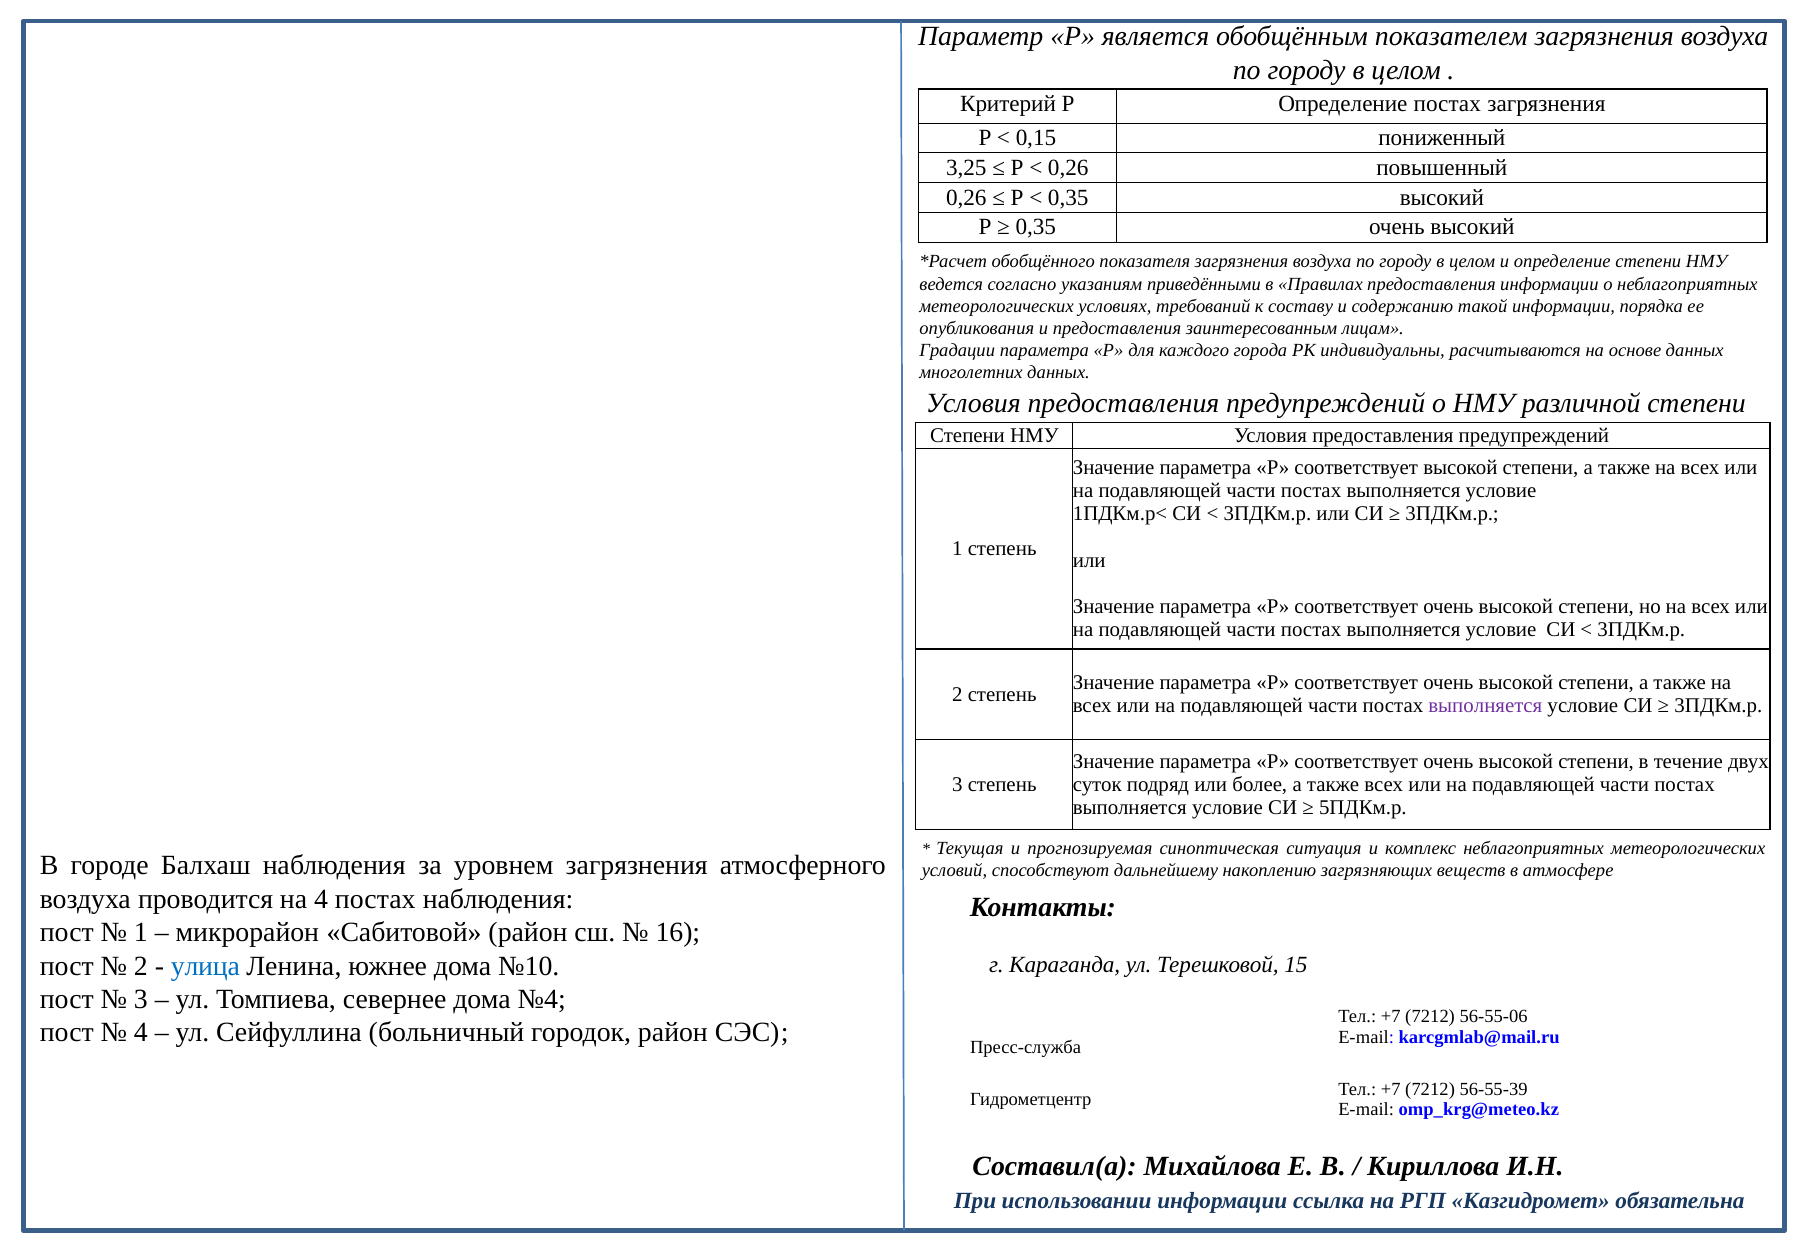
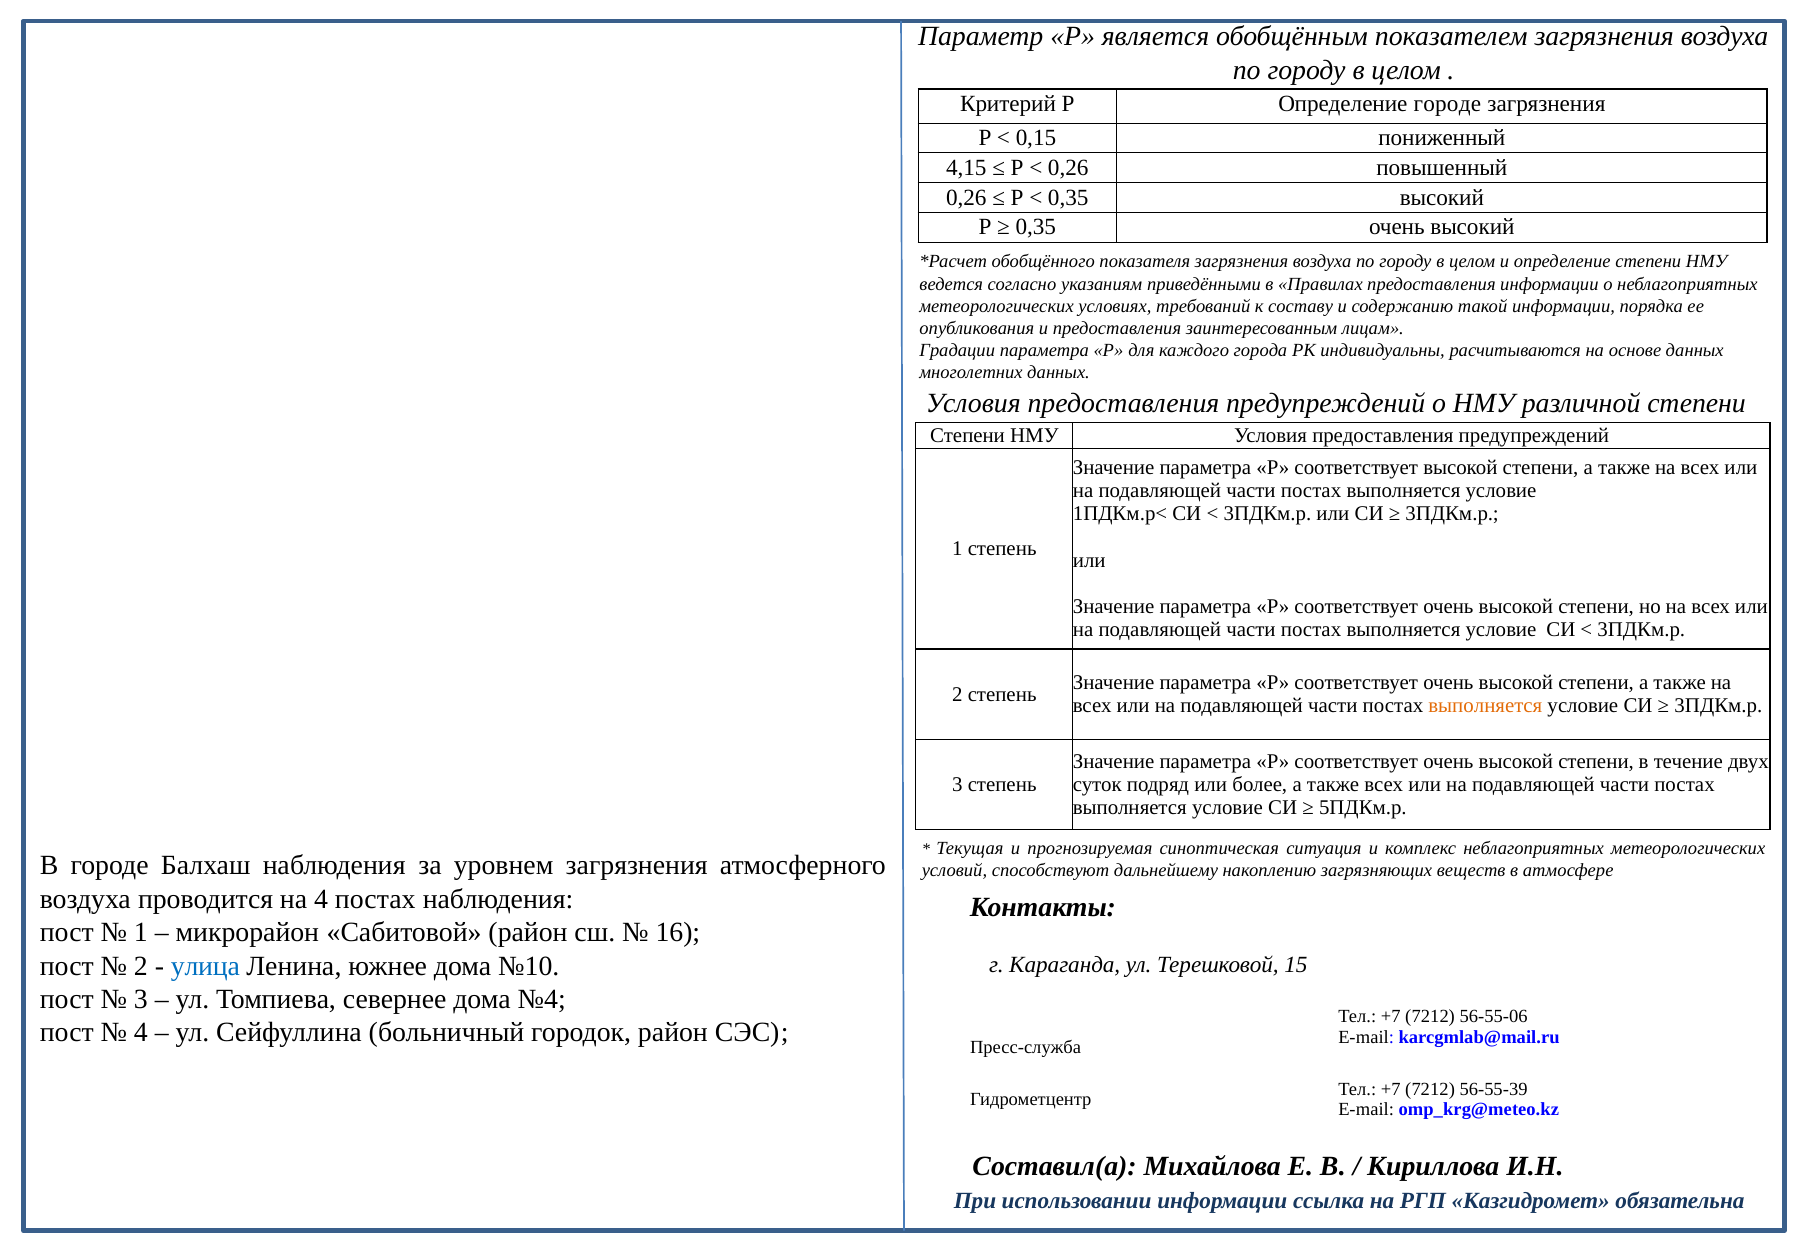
Определение постах: постах -> городе
3,25: 3,25 -> 4,15
выполняется at (1485, 706) colour: purple -> orange
